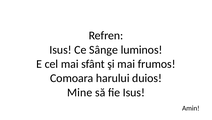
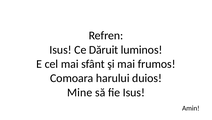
Sânge: Sânge -> Dăruit
